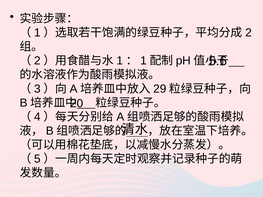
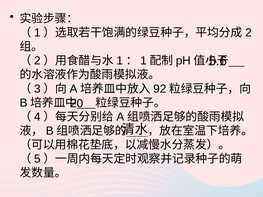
29: 29 -> 92
